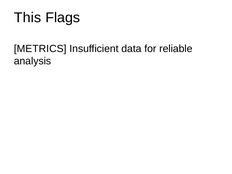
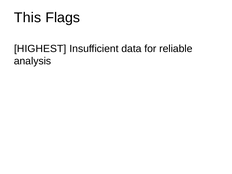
METRICS: METRICS -> HIGHEST
